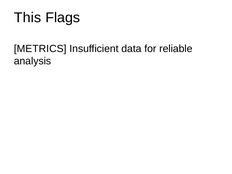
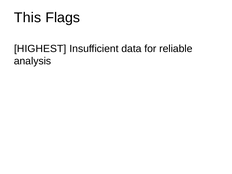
METRICS: METRICS -> HIGHEST
